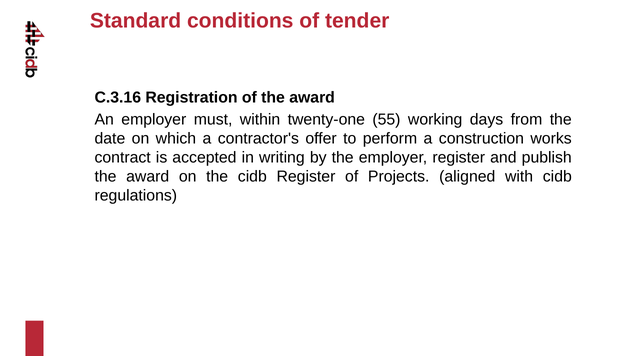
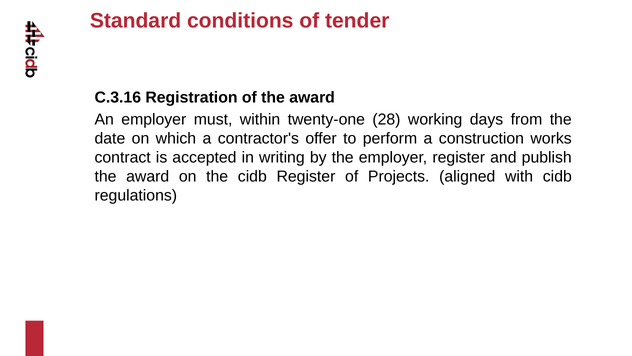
55: 55 -> 28
